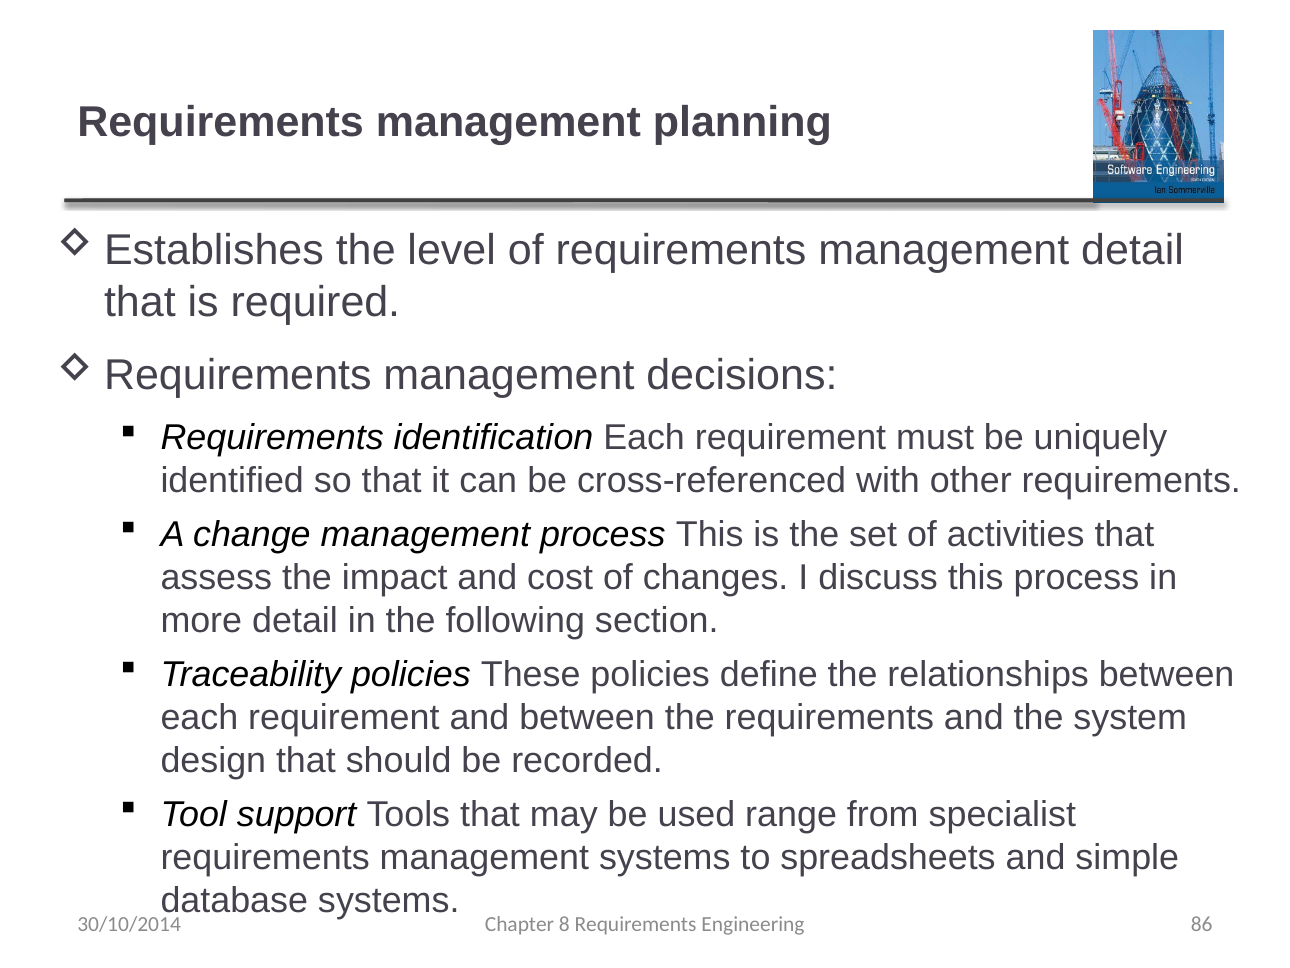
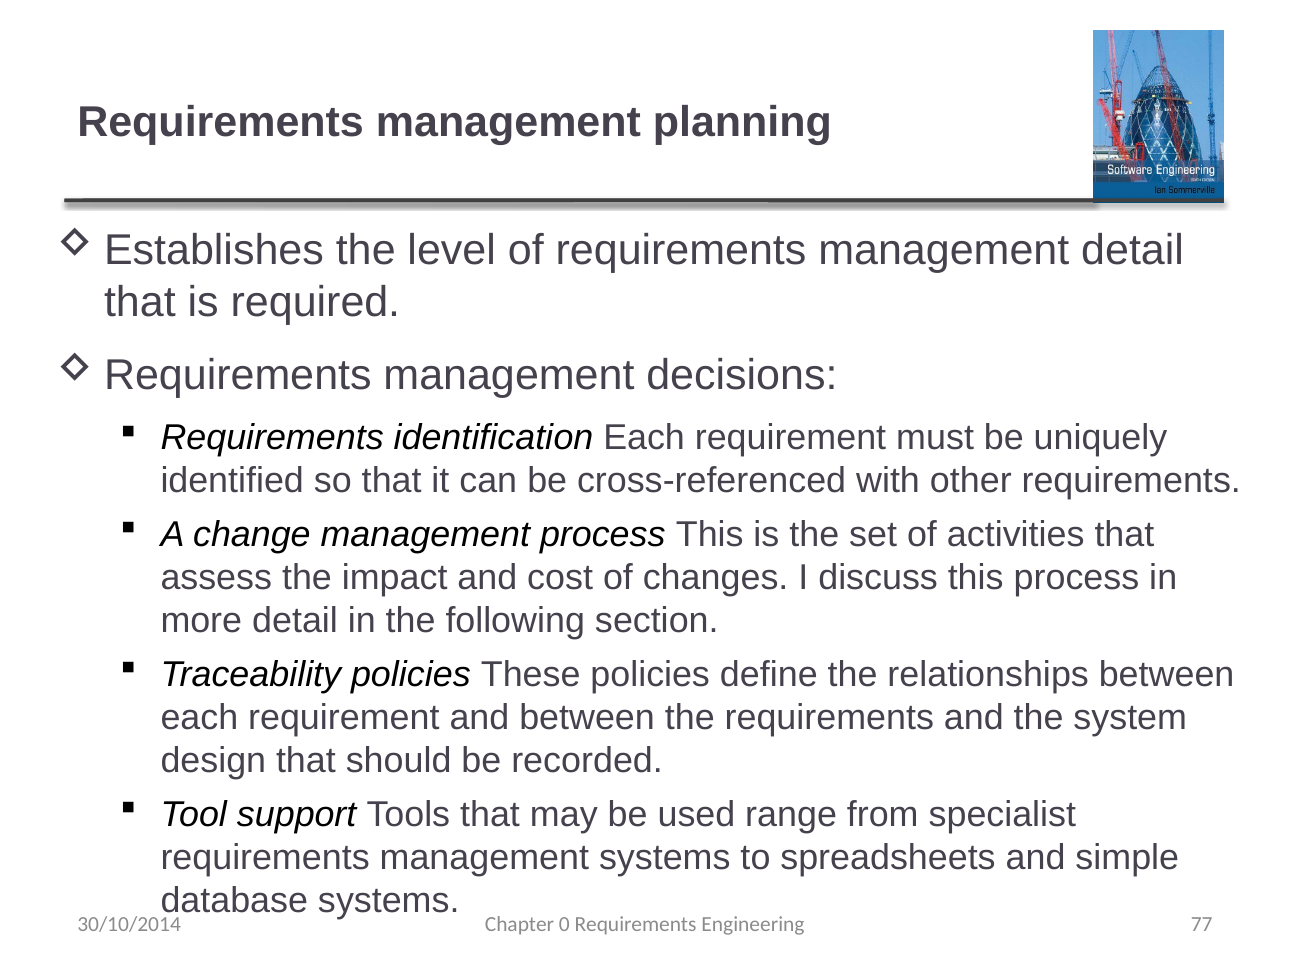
8: 8 -> 0
86: 86 -> 77
